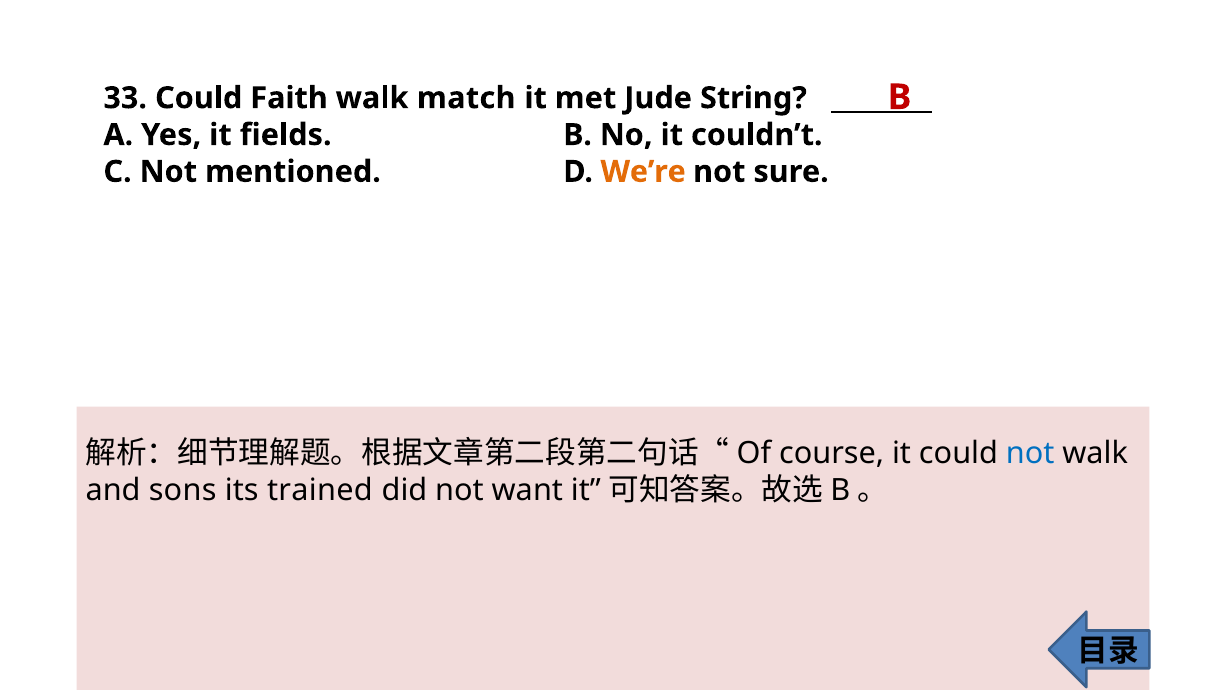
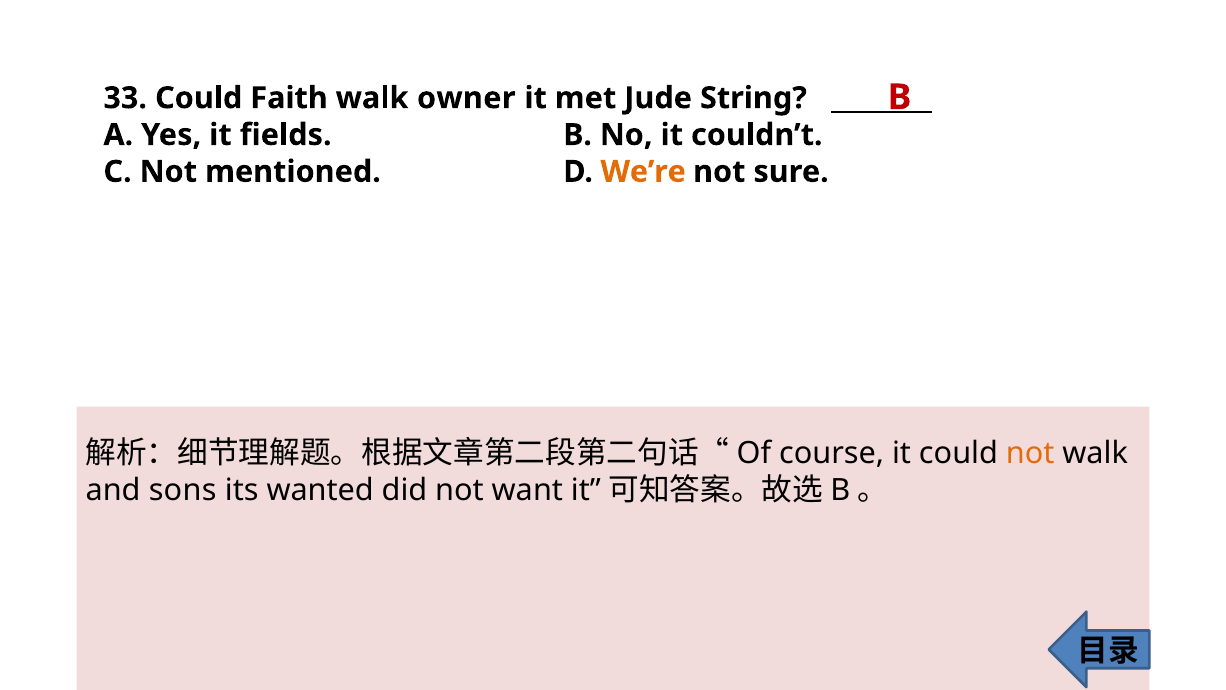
match: match -> owner
not at (1030, 453) colour: blue -> orange
trained: trained -> wanted
